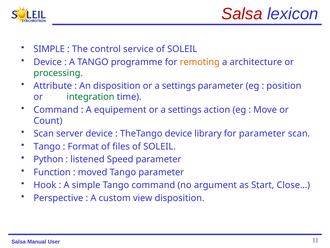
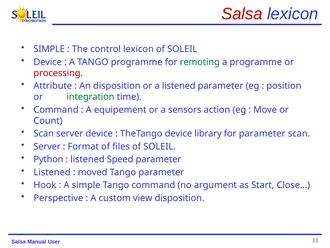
control service: service -> lexicon
remoting colour: orange -> green
a architecture: architecture -> programme
processing colour: green -> red
settings at (179, 86): settings -> listened
equipement or a settings: settings -> sensors
Tango at (47, 146): Tango -> Server
Function at (52, 172): Function -> Listened
